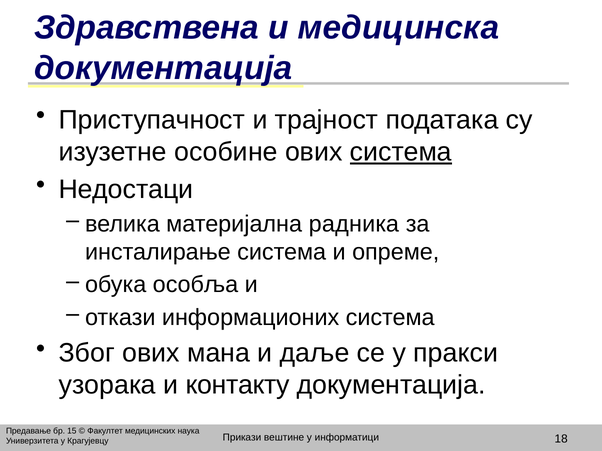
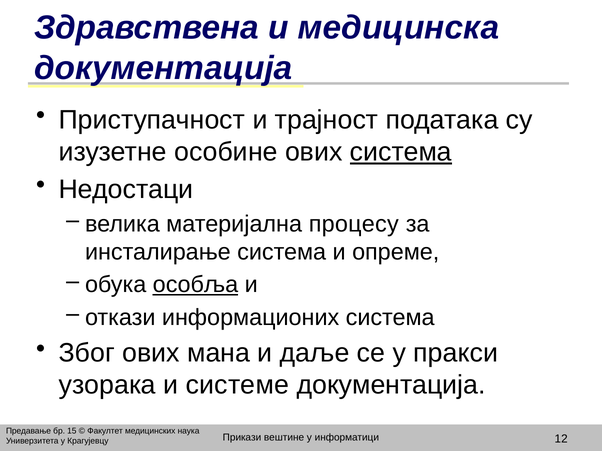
радника: радника -> процесу
особља underline: none -> present
контакту: контакту -> системе
18: 18 -> 12
